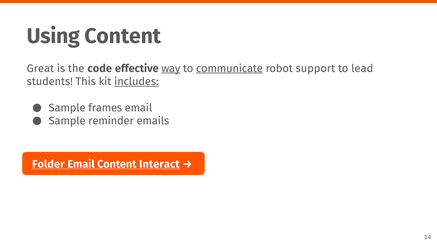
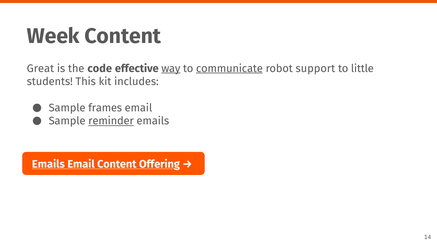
Using: Using -> Week
lead: lead -> little
includes underline: present -> none
reminder underline: none -> present
Folder at (48, 164): Folder -> Emails
Interact: Interact -> Offering
